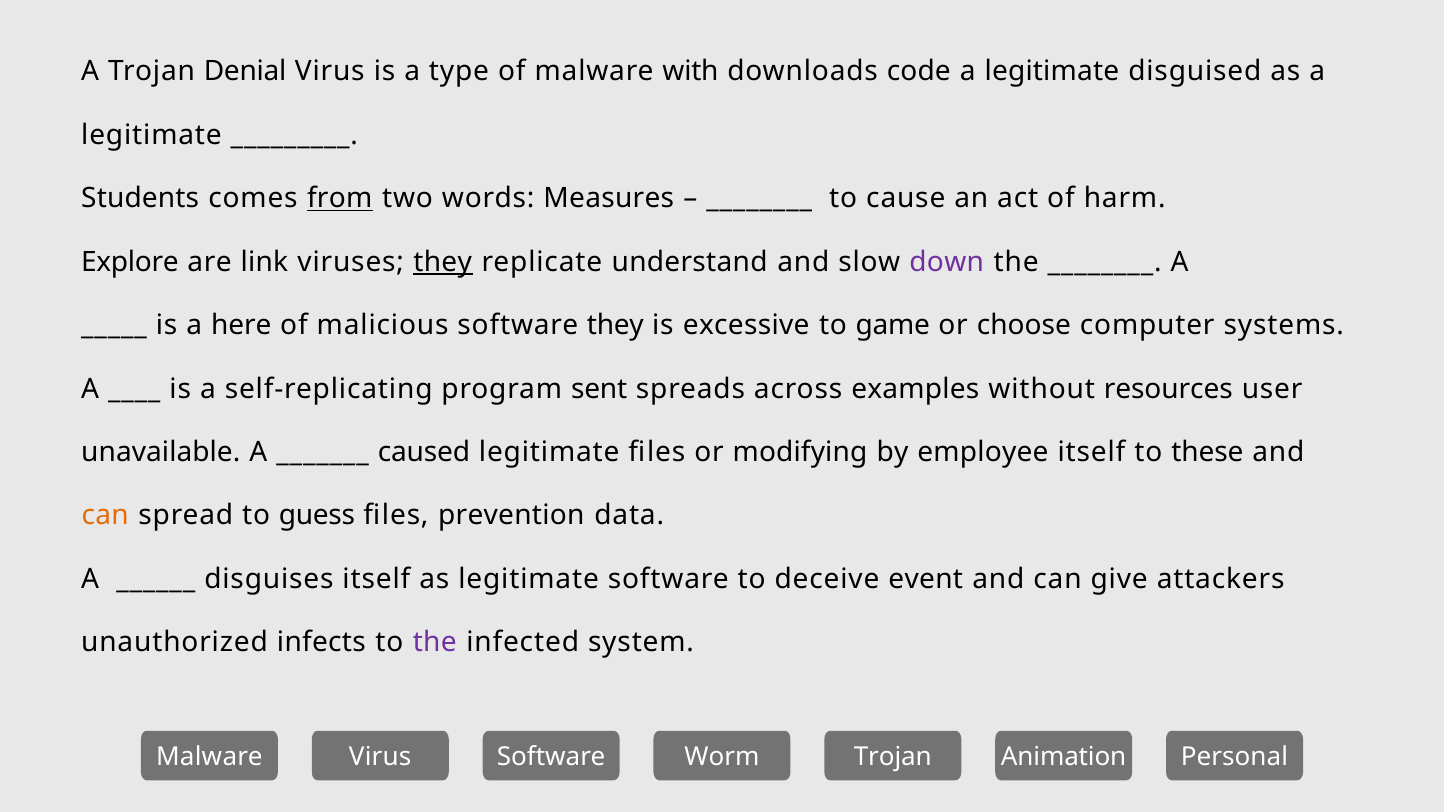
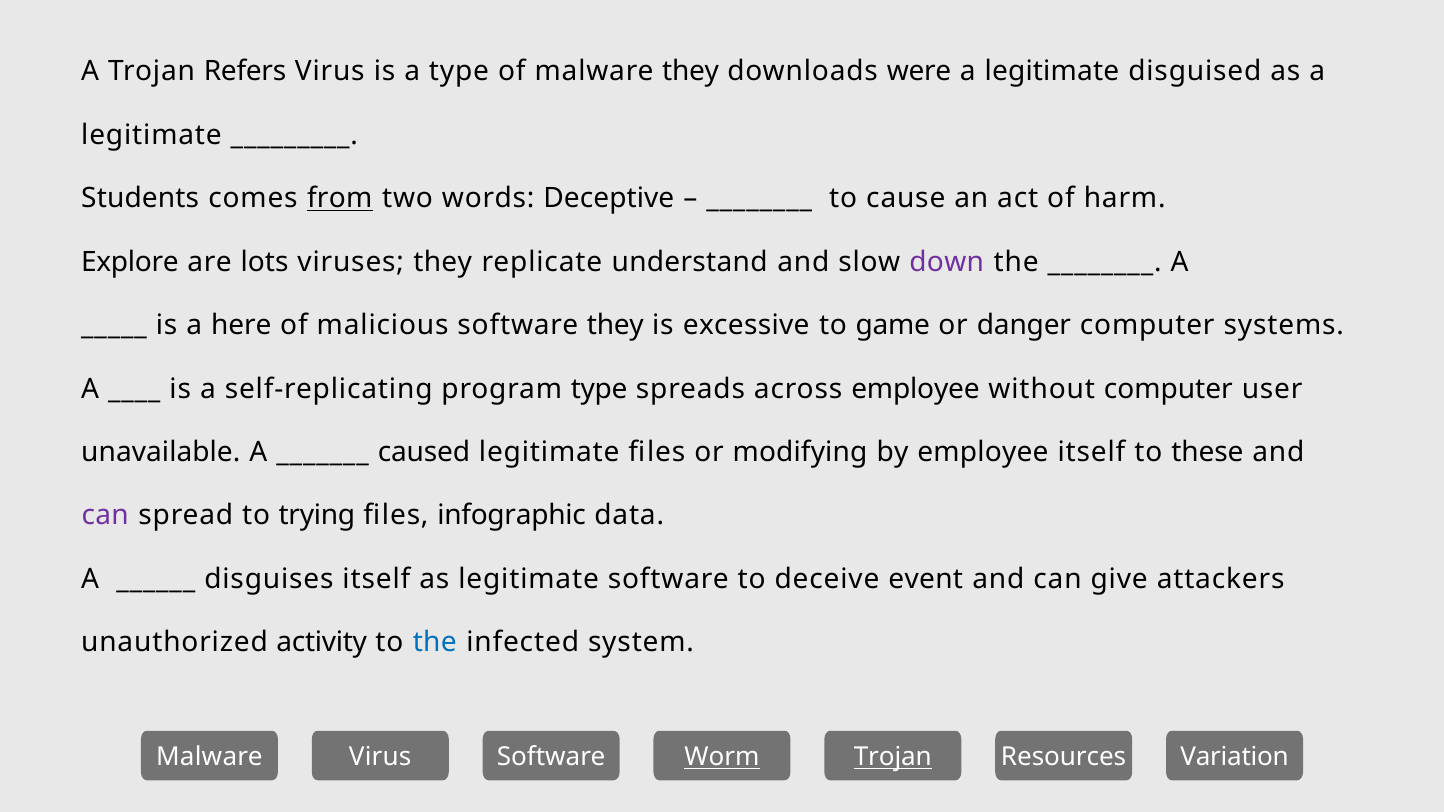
Denial: Denial -> Refers
malware with: with -> they
code: code -> were
Measures: Measures -> Deceptive
link: link -> lots
they at (443, 262) underline: present -> none
choose: choose -> danger
program sent: sent -> type
across examples: examples -> employee
without resources: resources -> computer
can at (105, 516) colour: orange -> purple
guess: guess -> trying
prevention: prevention -> infographic
infects: infects -> activity
the at (435, 643) colour: purple -> blue
Worm underline: none -> present
Trojan at (893, 758) underline: none -> present
Animation: Animation -> Resources
Personal: Personal -> Variation
